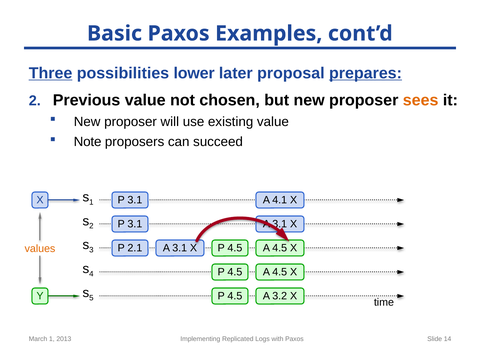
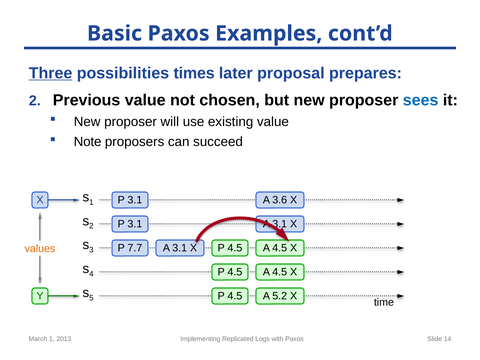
lower: lower -> times
prepares underline: present -> none
sees colour: orange -> blue
4.1: 4.1 -> 3.6
2.1: 2.1 -> 7.7
3.2: 3.2 -> 5.2
